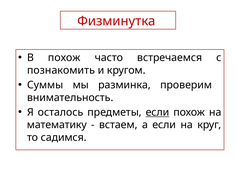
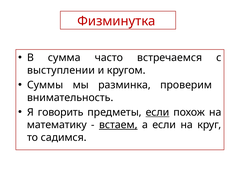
В похож: похож -> сумма
познакомить: познакомить -> выступлении
осталось: осталось -> говорить
встаем underline: none -> present
